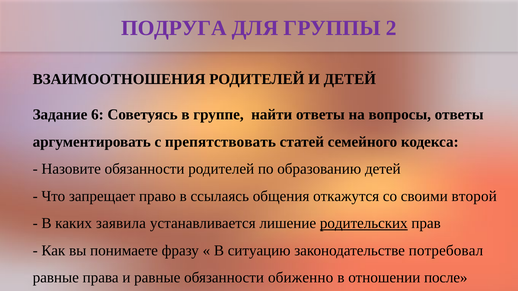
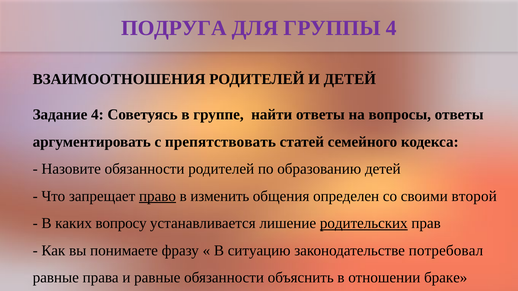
ГРУППЫ 2: 2 -> 4
Задание 6: 6 -> 4
право underline: none -> present
ссылаясь: ссылаясь -> изменить
откажутся: откажутся -> определен
заявила: заявила -> вопросу
обиженно: обиженно -> объяснить
после: после -> браке
